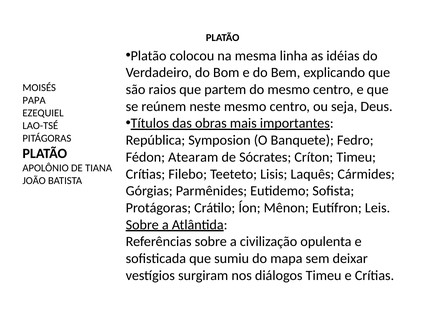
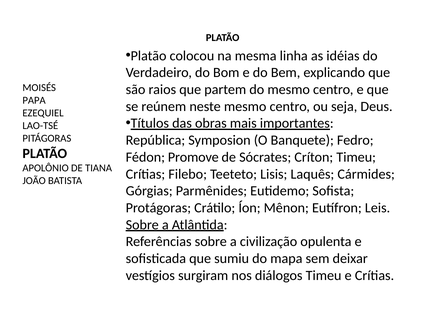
Atearam: Atearam -> Promove
